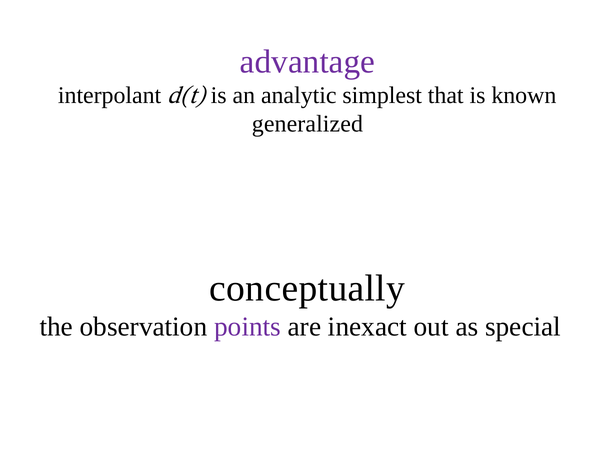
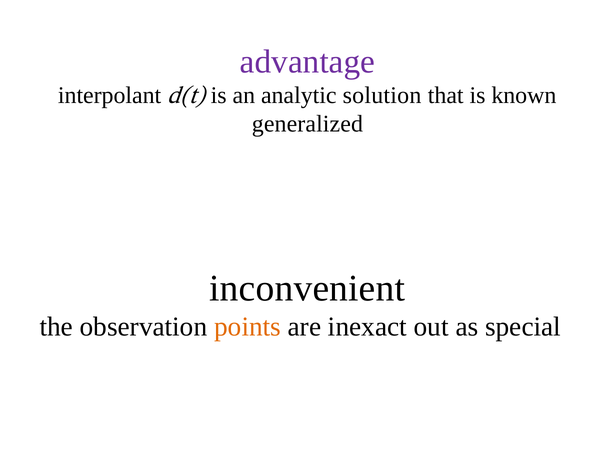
simplest: simplest -> solution
conceptually: conceptually -> inconvenient
points colour: purple -> orange
